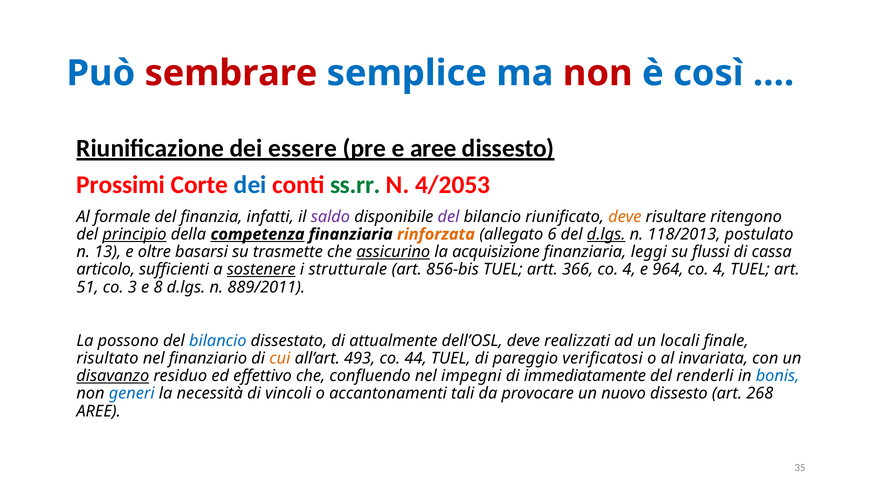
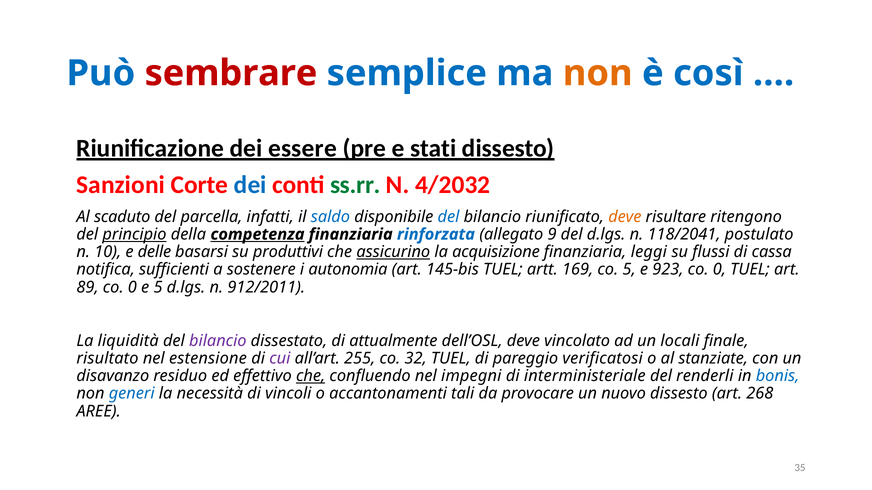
non at (598, 73) colour: red -> orange
e aree: aree -> stati
Prossimi: Prossimi -> Sanzioni
4/2053: 4/2053 -> 4/2032
formale: formale -> scaduto
finanzia: finanzia -> parcella
saldo colour: purple -> blue
del at (448, 217) colour: purple -> blue
rinforzata colour: orange -> blue
6: 6 -> 9
d.lgs at (606, 235) underline: present -> none
118/2013: 118/2013 -> 118/2041
13: 13 -> 10
oltre: oltre -> delle
trasmette: trasmette -> produttivi
articolo: articolo -> notifica
sostenere underline: present -> none
strutturale: strutturale -> autonomia
856-bis: 856-bis -> 145-bis
366: 366 -> 169
4 at (629, 270): 4 -> 5
964: 964 -> 923
4 at (719, 270): 4 -> 0
51: 51 -> 89
3 at (132, 288): 3 -> 0
e 8: 8 -> 5
889/2011: 889/2011 -> 912/2011
possono: possono -> liquidità
bilancio at (218, 341) colour: blue -> purple
realizzati: realizzati -> vincolato
finanziario: finanziario -> estensione
cui colour: orange -> purple
493: 493 -> 255
44: 44 -> 32
invariata: invariata -> stanziate
disavanzo underline: present -> none
che at (311, 376) underline: none -> present
immediatamente: immediatamente -> interministeriale
